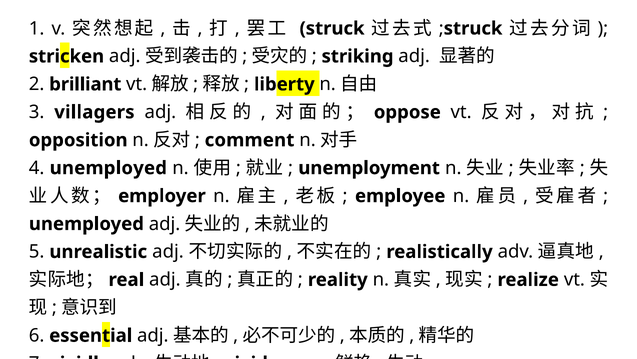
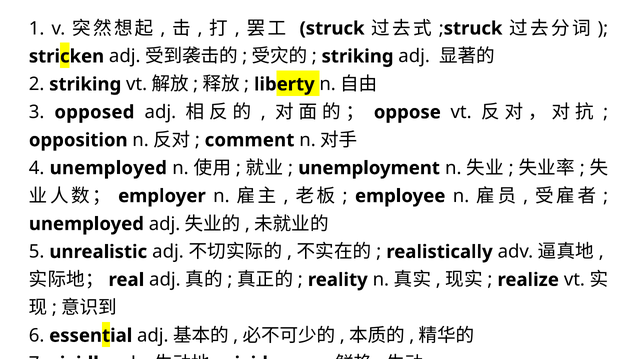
2 brilliant: brilliant -> striking
villagers: villagers -> opposed
